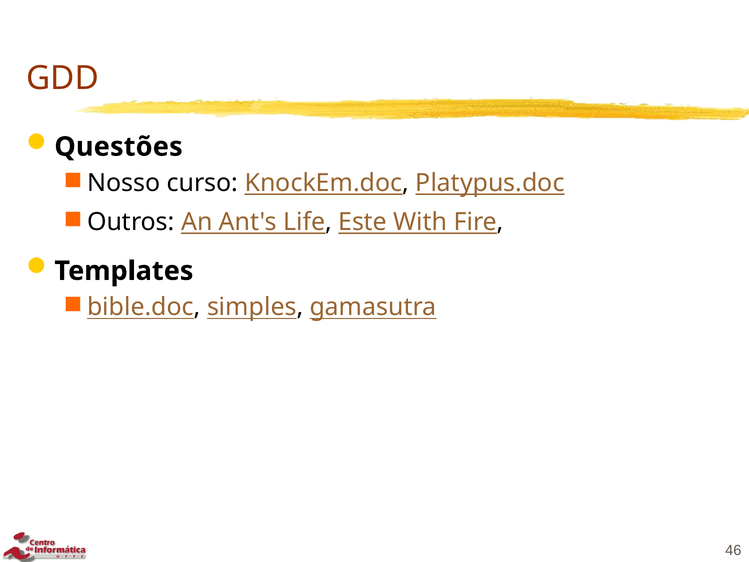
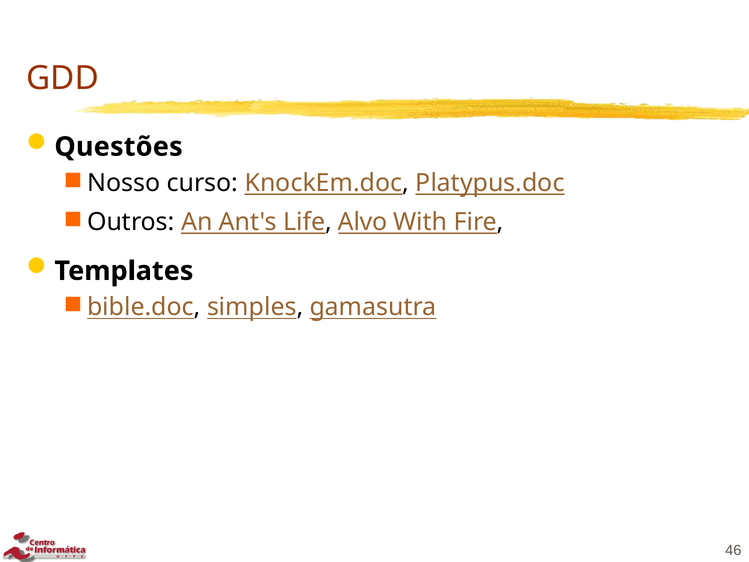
Este: Este -> Alvo
